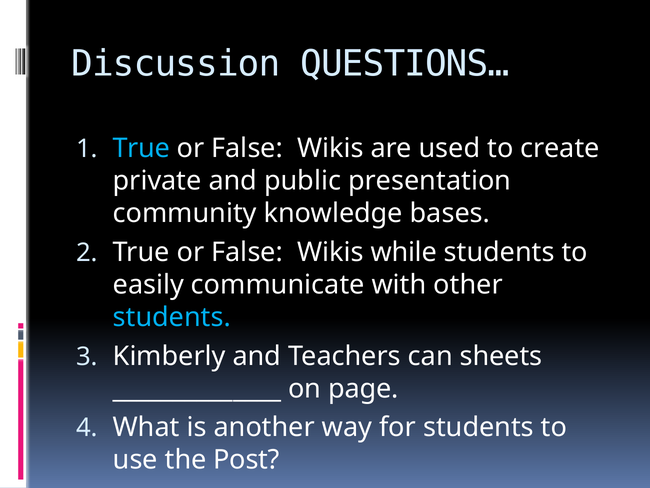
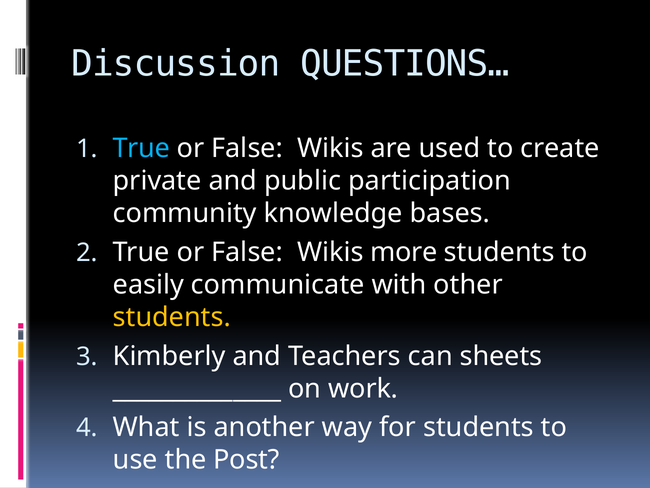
presentation: presentation -> participation
while: while -> more
students at (172, 317) colour: light blue -> yellow
page: page -> work
